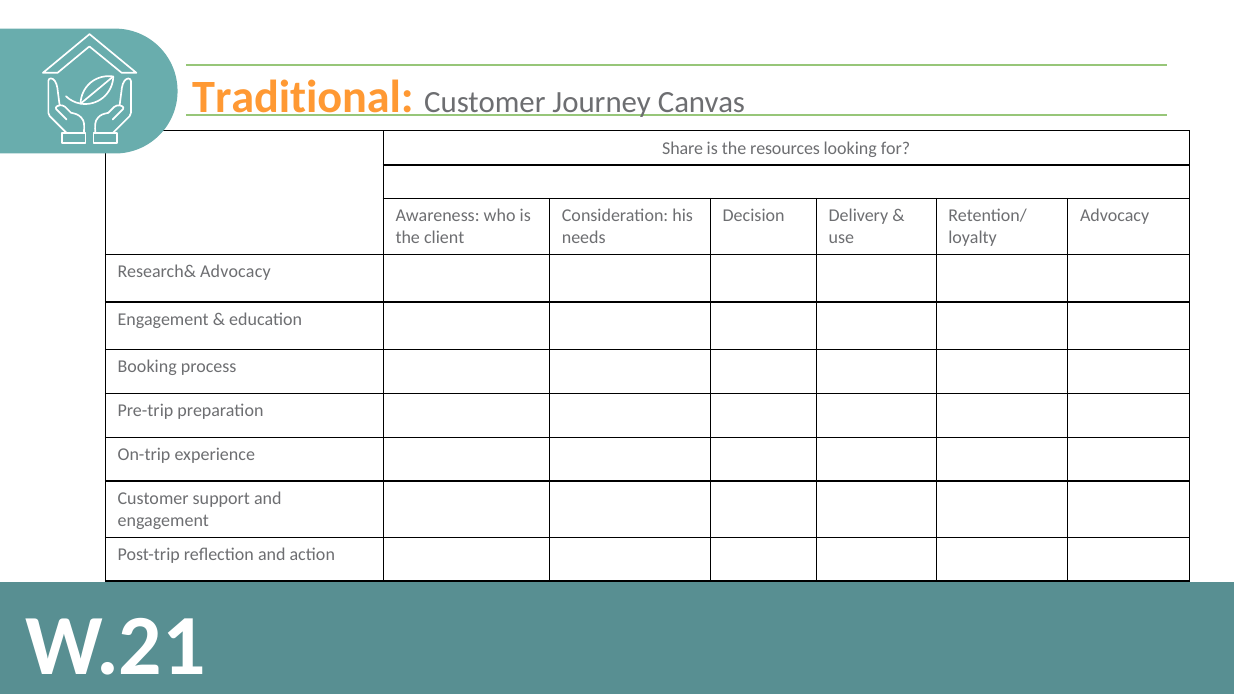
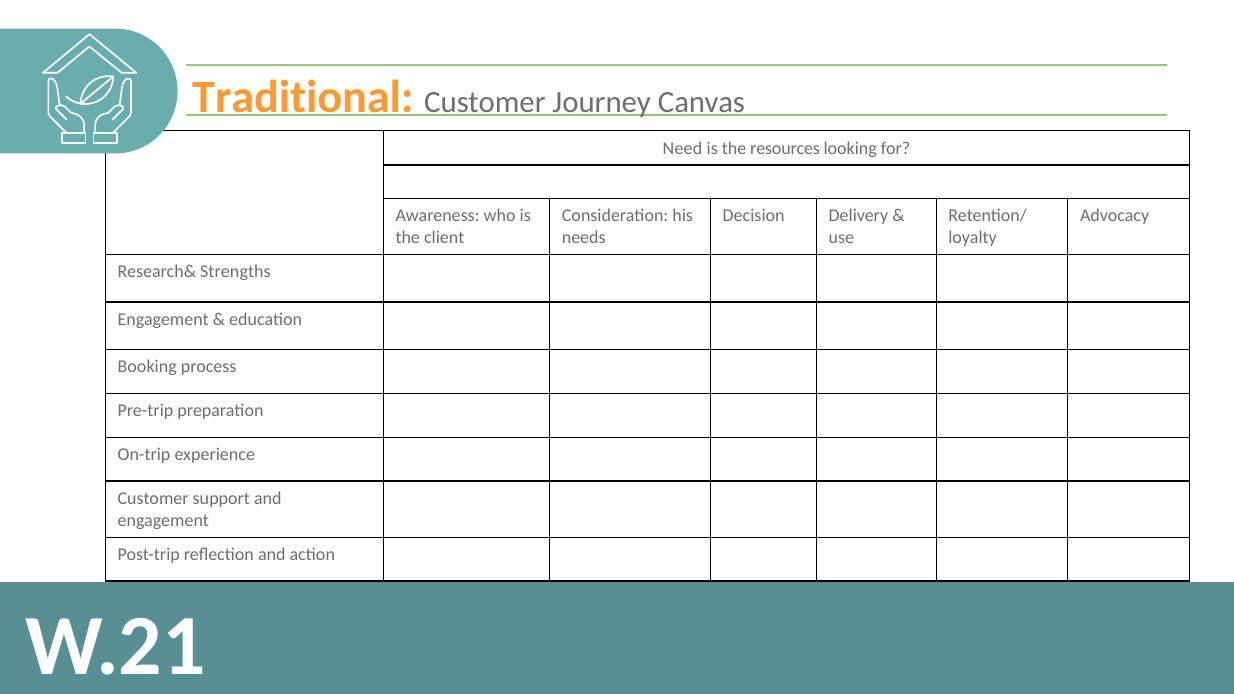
Share: Share -> Need
Research& Advocacy: Advocacy -> Strengths
